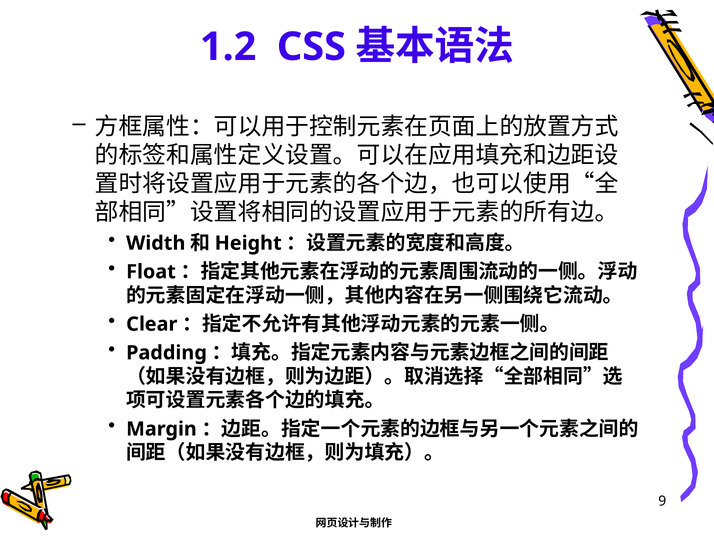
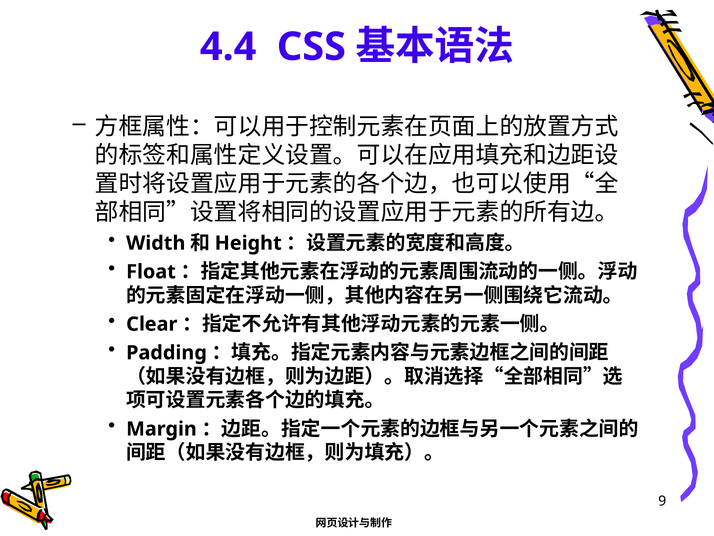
1.2: 1.2 -> 4.4
